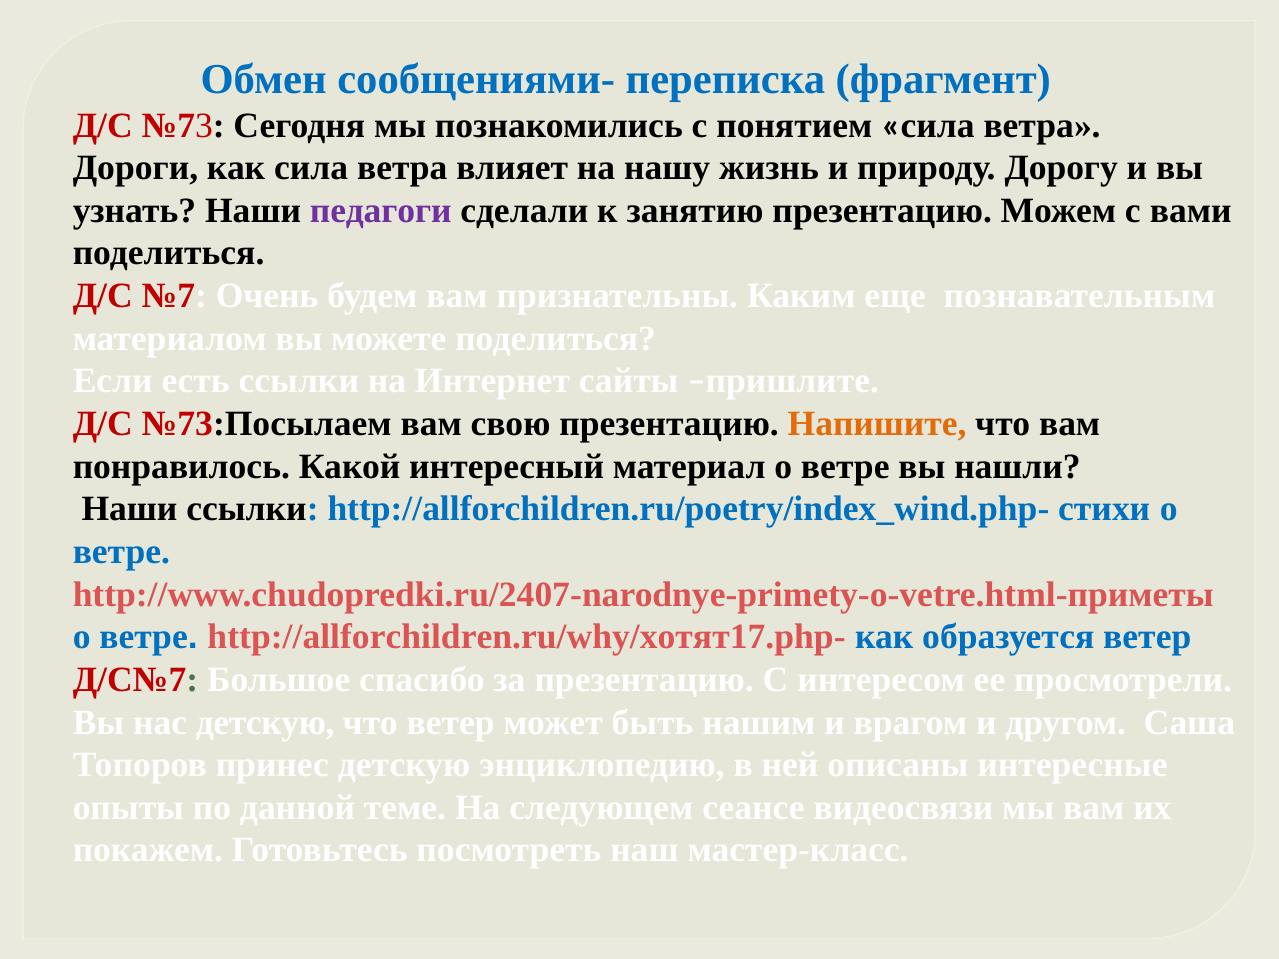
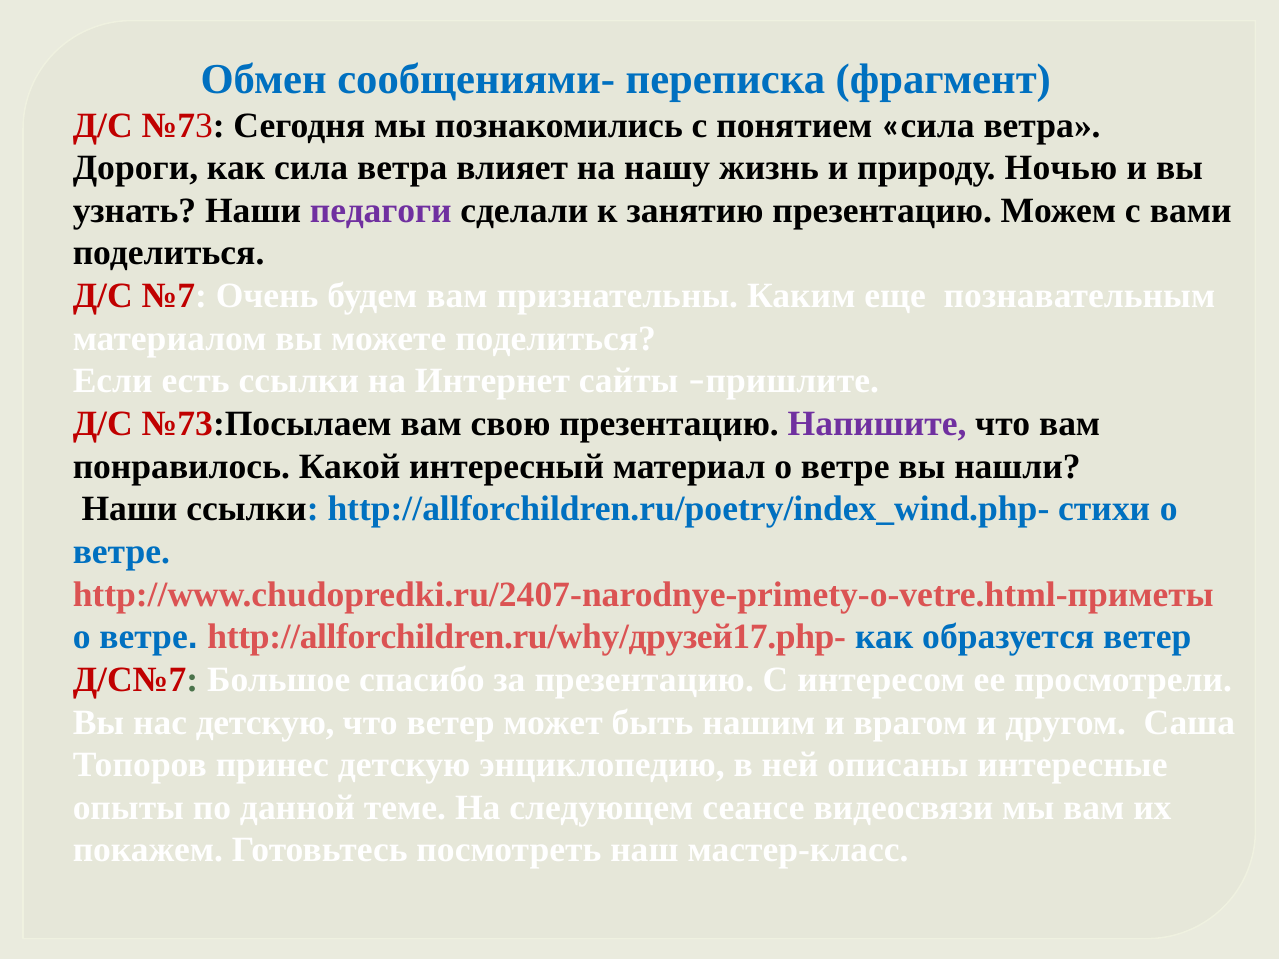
Дорогу: Дорогу -> Ночью
Напишите colour: orange -> purple
http://allforchildren.ru/why/хотят17.php-: http://allforchildren.ru/why/хотят17.php- -> http://allforchildren.ru/why/друзей17.php-
